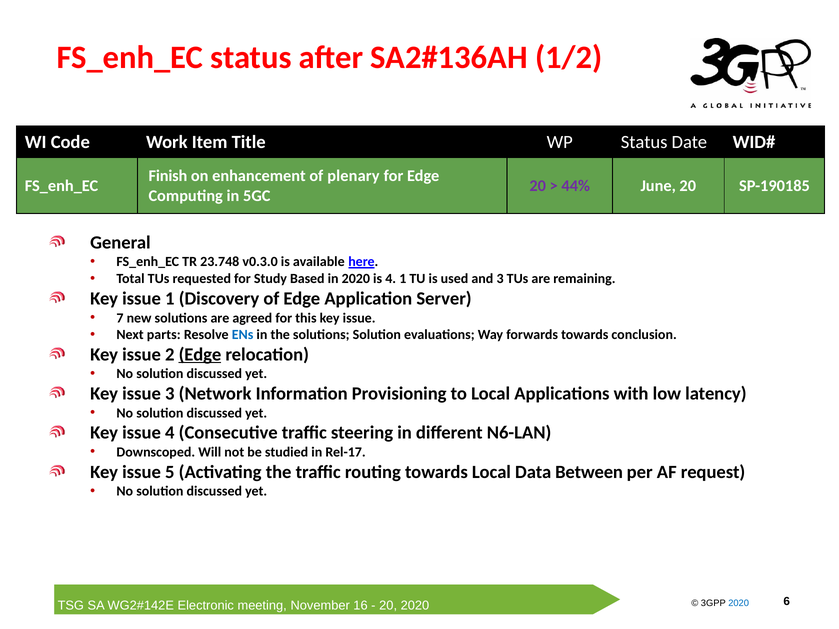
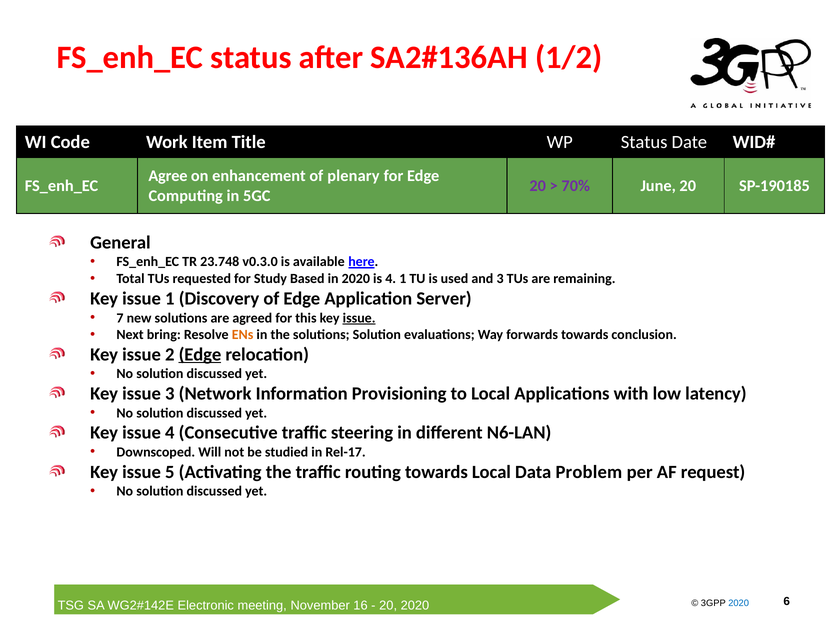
Finish: Finish -> Agree
44%: 44% -> 70%
issue at (359, 318) underline: none -> present
parts: parts -> bring
ENs colour: blue -> orange
Between: Between -> Problem
